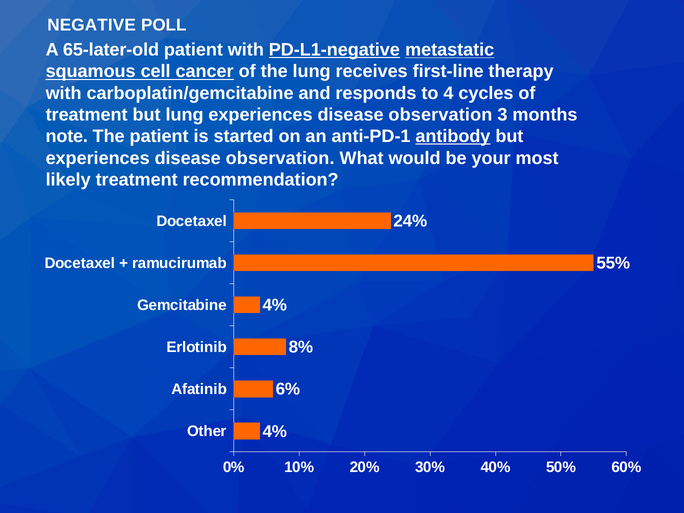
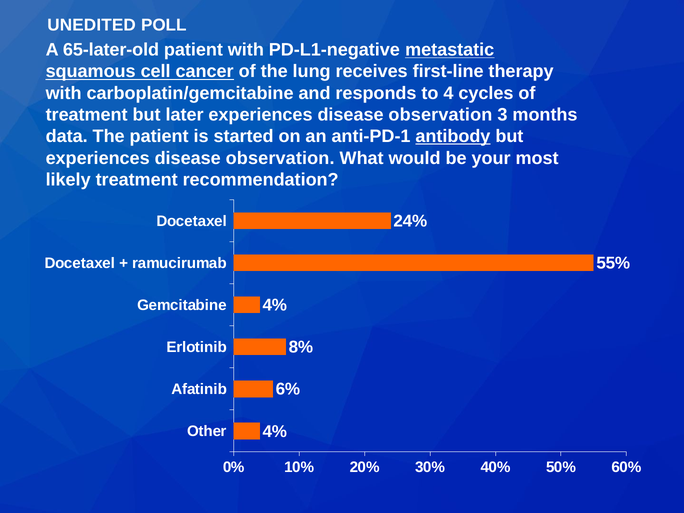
NEGATIVE: NEGATIVE -> UNEDITED
PD-L1-negative underline: present -> none
but lung: lung -> later
note: note -> data
